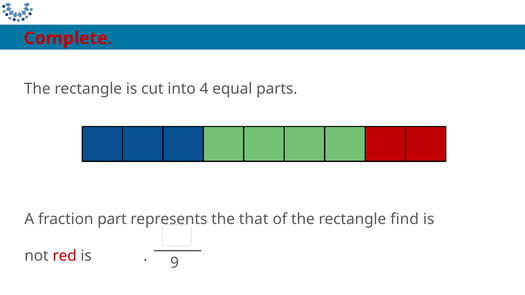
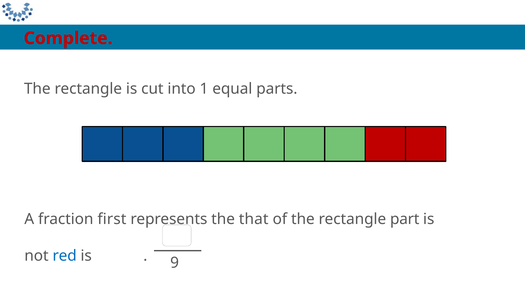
4: 4 -> 1
part: part -> first
find: find -> part
red colour: red -> blue
